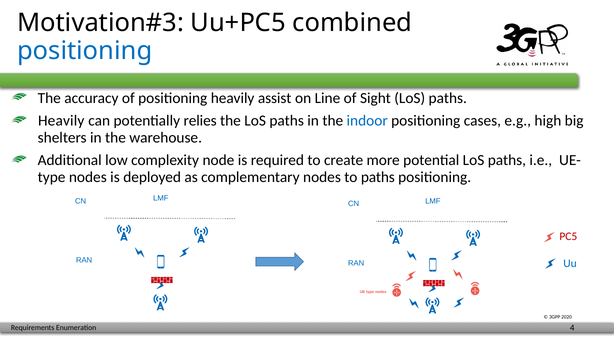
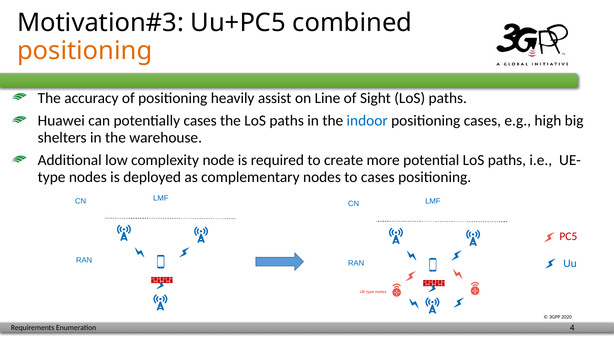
positioning at (85, 51) colour: blue -> orange
Heavily at (61, 121): Heavily -> Huawei
potentially relies: relies -> cases
to paths: paths -> cases
